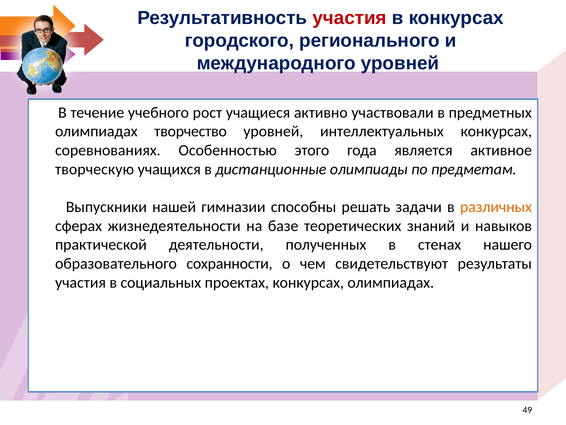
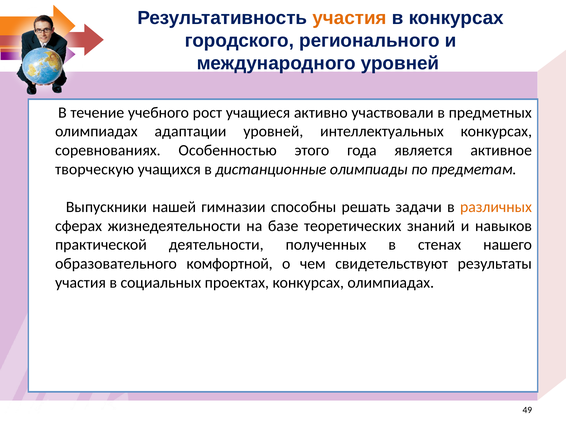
участия at (350, 18) colour: red -> orange
творчество: творчество -> адаптации
сохранности: сохранности -> комфортной
